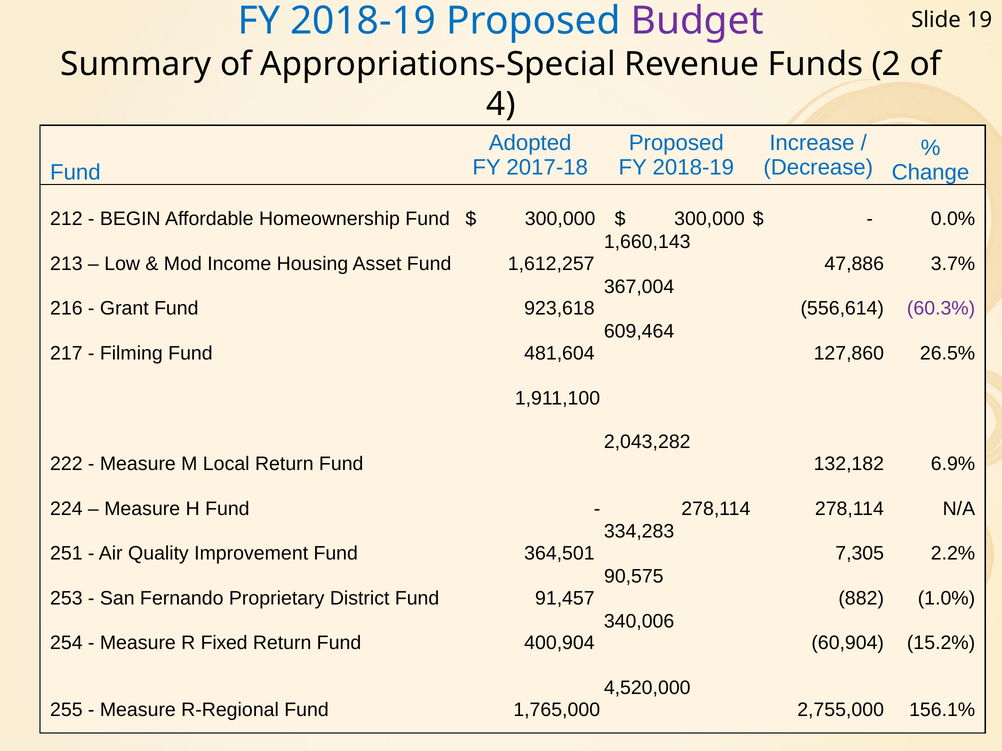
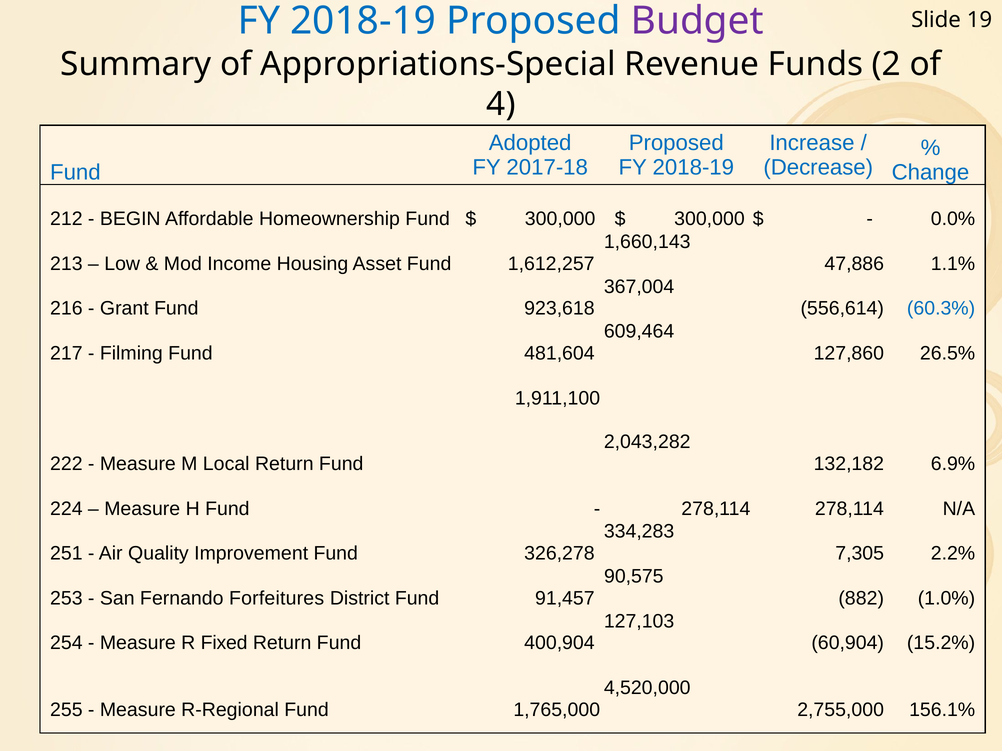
3.7%: 3.7% -> 1.1%
60.3% colour: purple -> blue
364,501: 364,501 -> 326,278
Proprietary: Proprietary -> Forfeitures
340,006: 340,006 -> 127,103
